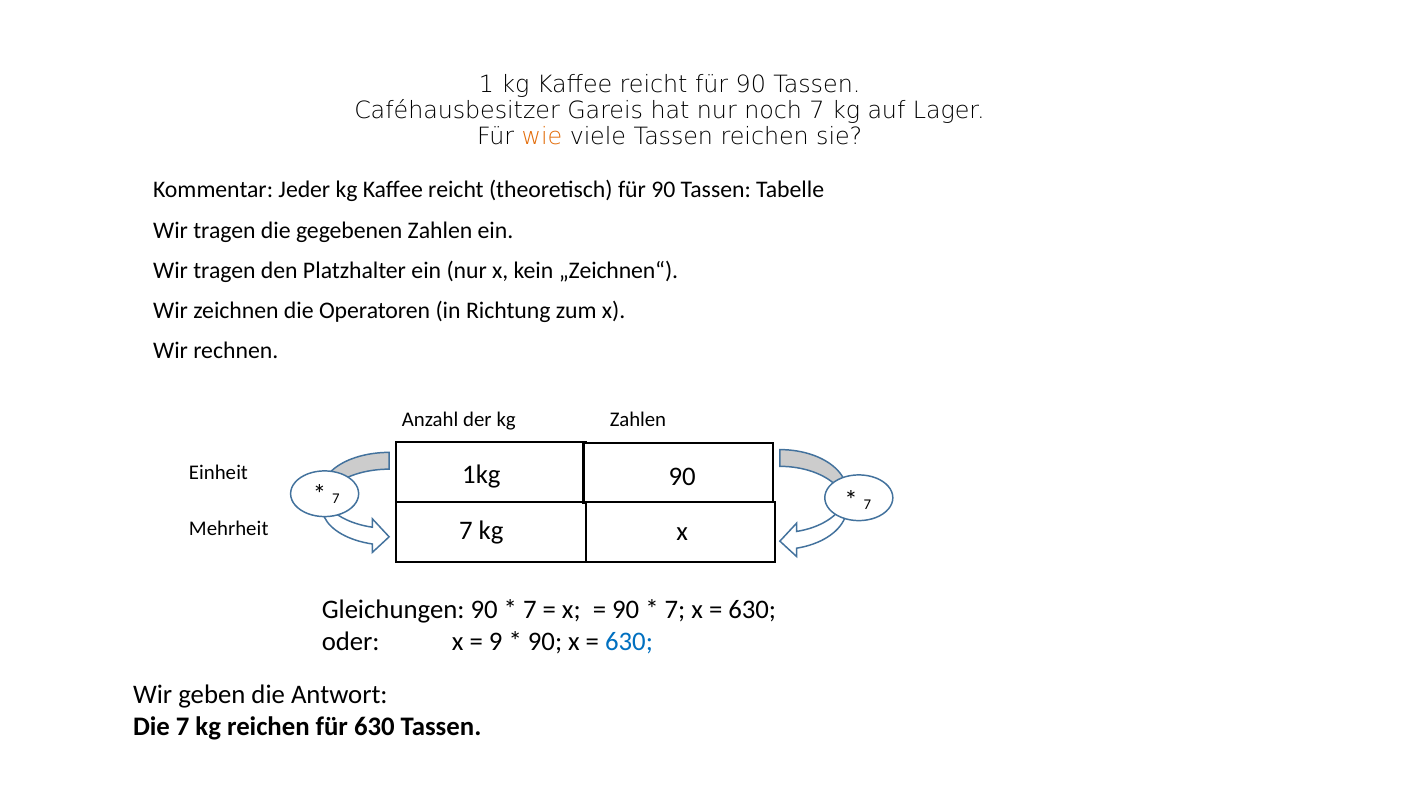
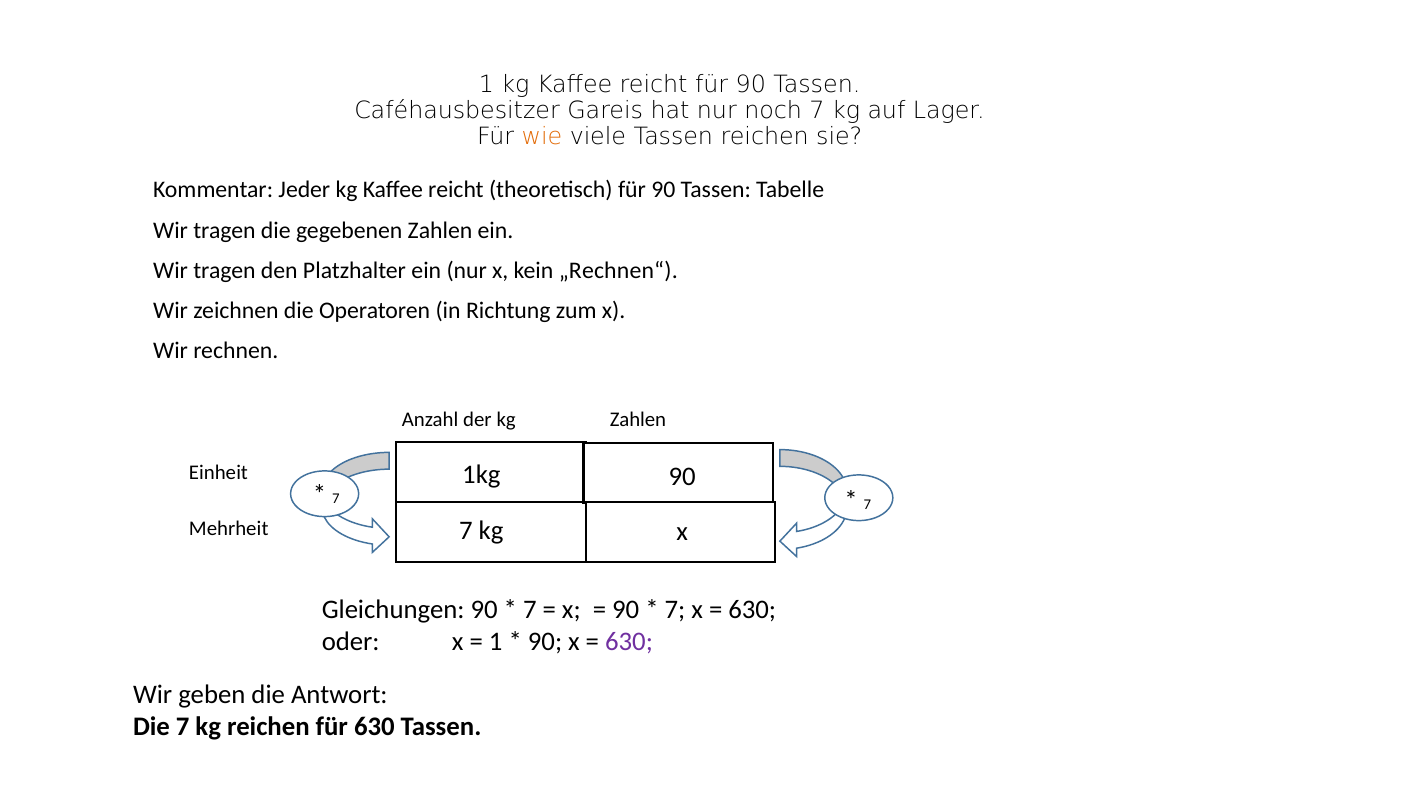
„Zeichnen“: „Zeichnen“ -> „Rechnen“
9 at (496, 642): 9 -> 1
630 at (629, 642) colour: blue -> purple
